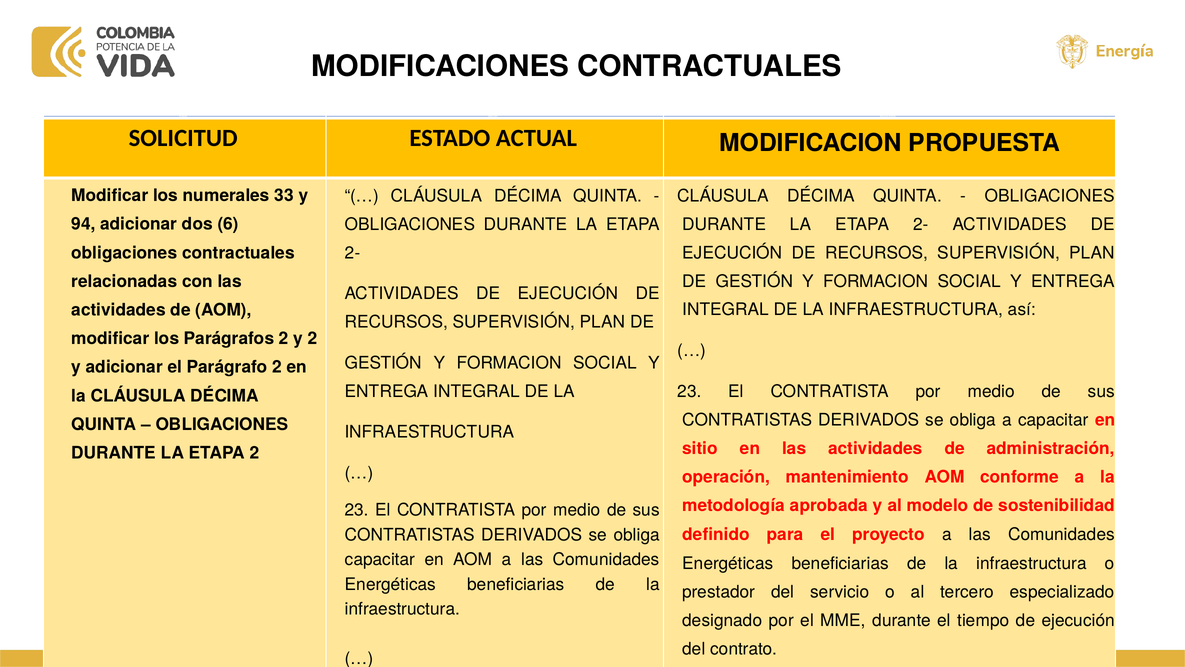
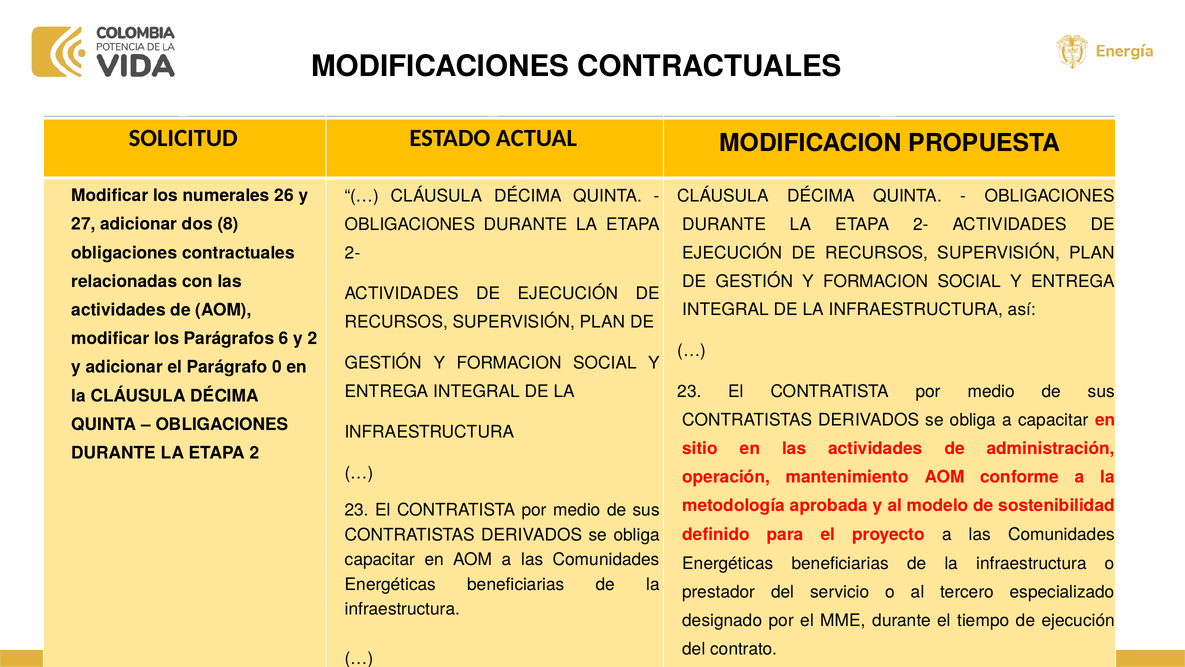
33: 33 -> 26
94: 94 -> 27
6: 6 -> 8
Parágrafos 2: 2 -> 6
Parágrafo 2: 2 -> 0
